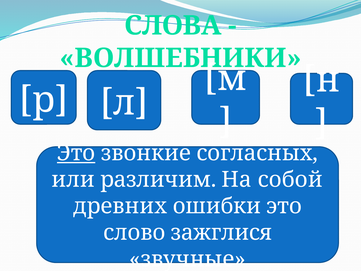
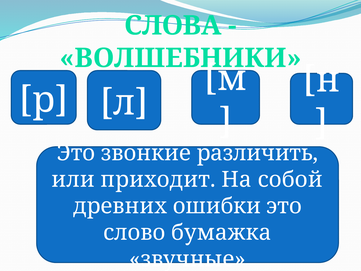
Это at (76, 153) underline: present -> none
согласных: согласных -> различить
различим: различим -> приходит
зажглися: зажглися -> бумажка
